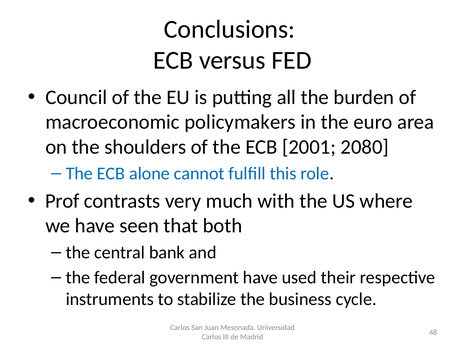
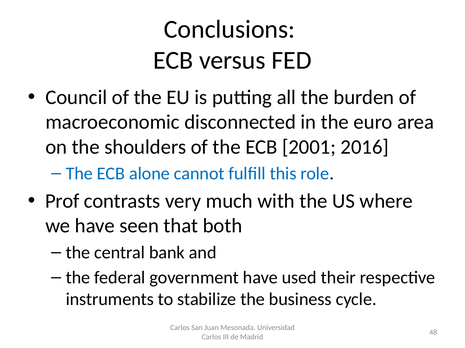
policymakers: policymakers -> disconnected
2080: 2080 -> 2016
